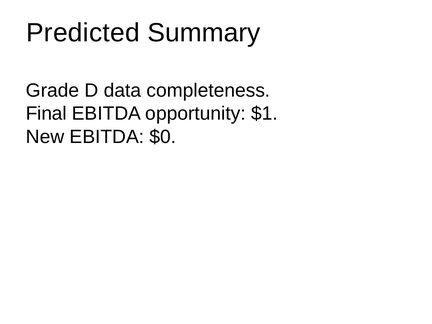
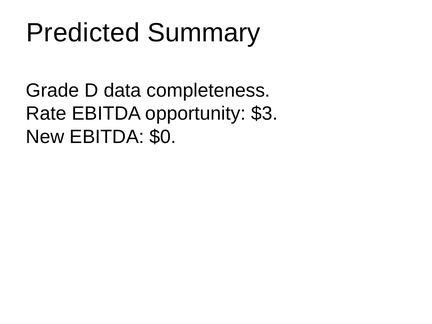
Final: Final -> Rate
$1: $1 -> $3
